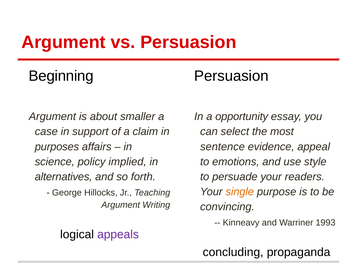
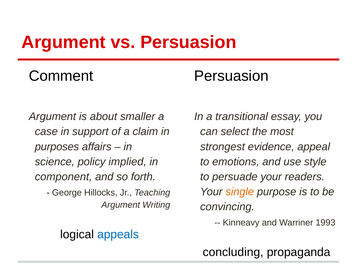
Beginning: Beginning -> Comment
opportunity: opportunity -> transitional
sentence: sentence -> strongest
alternatives: alternatives -> component
appeals colour: purple -> blue
